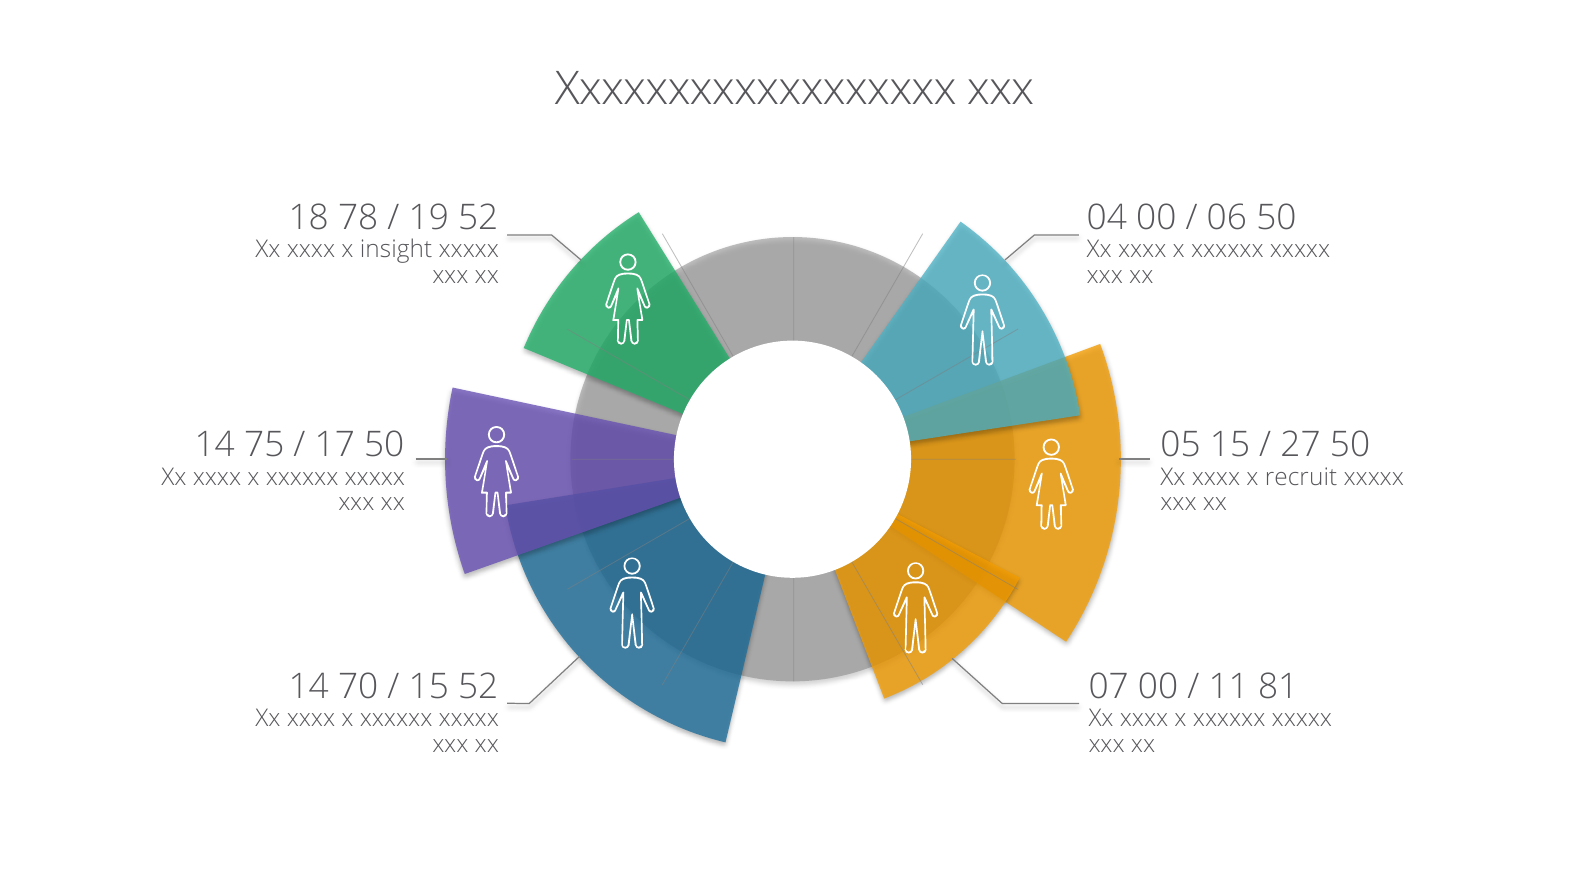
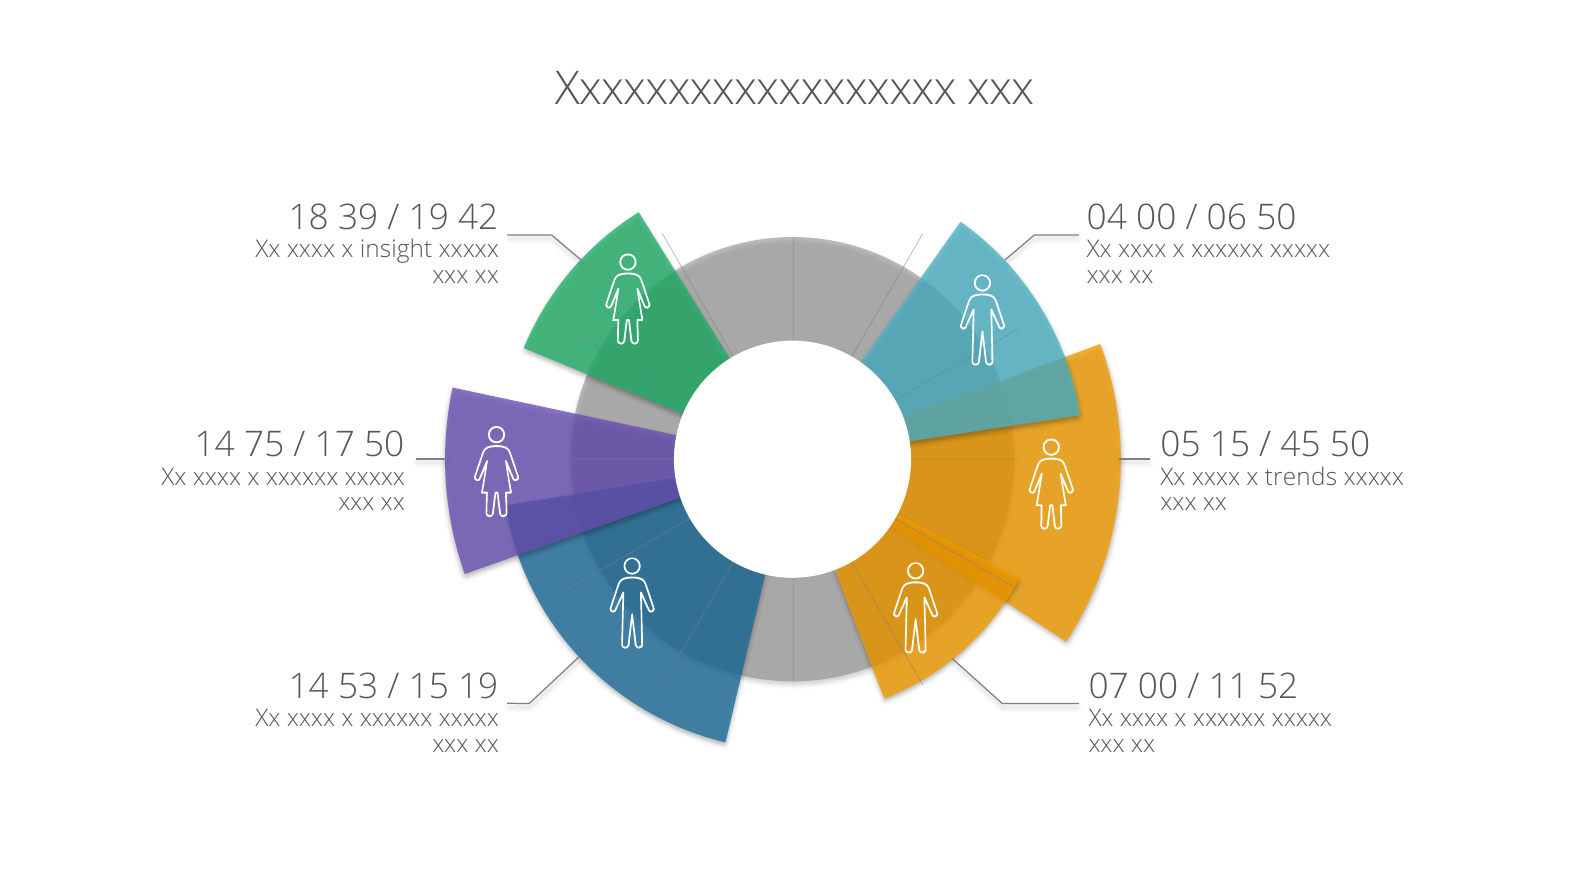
78: 78 -> 39
19 52: 52 -> 42
27: 27 -> 45
recruit: recruit -> trends
70: 70 -> 53
15 52: 52 -> 19
81: 81 -> 52
